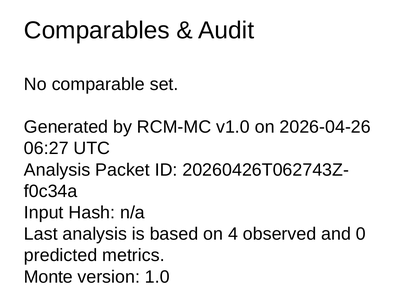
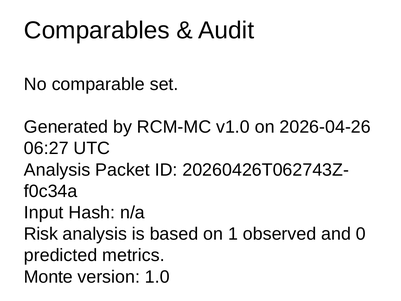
Last: Last -> Risk
4: 4 -> 1
